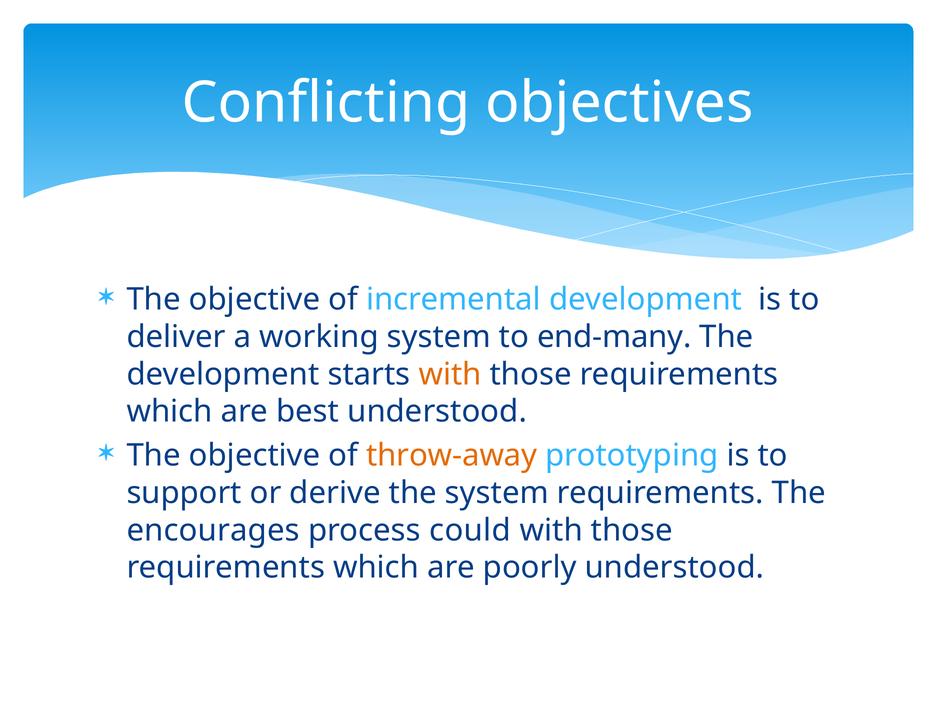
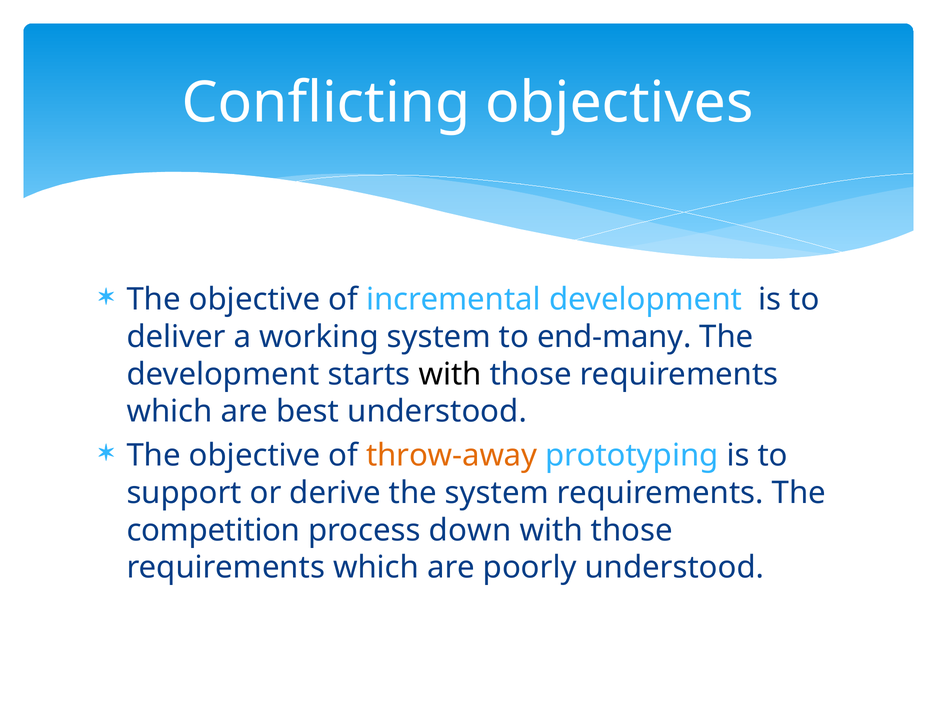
with at (450, 374) colour: orange -> black
encourages: encourages -> competition
could: could -> down
